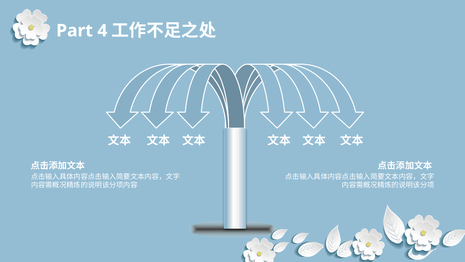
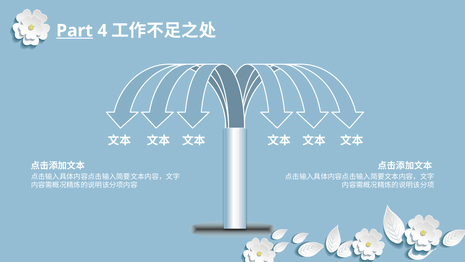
Part underline: none -> present
